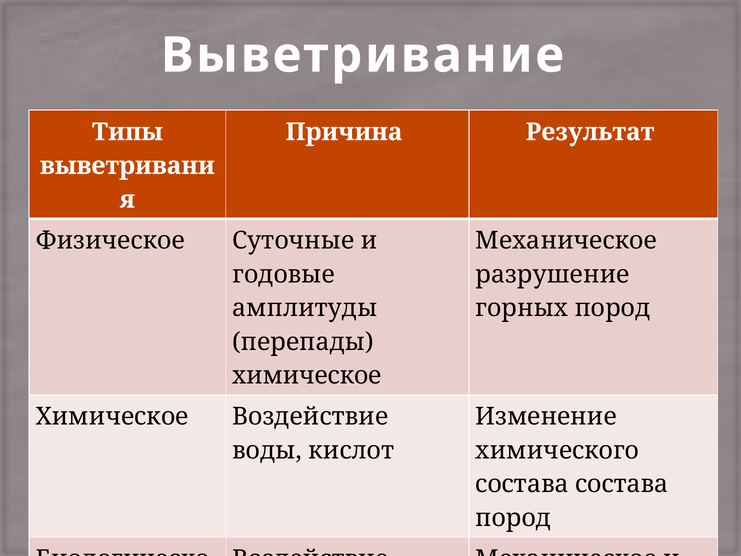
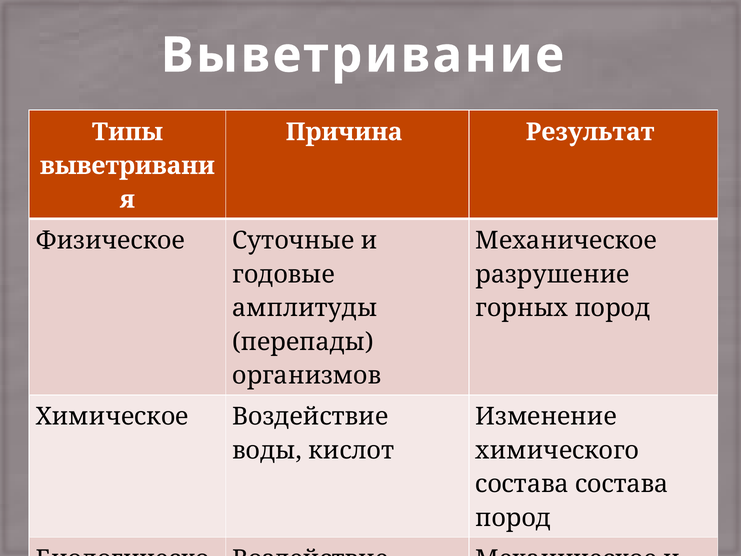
химическое at (307, 375): химическое -> организмов
